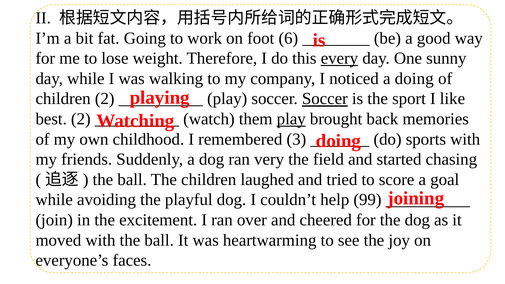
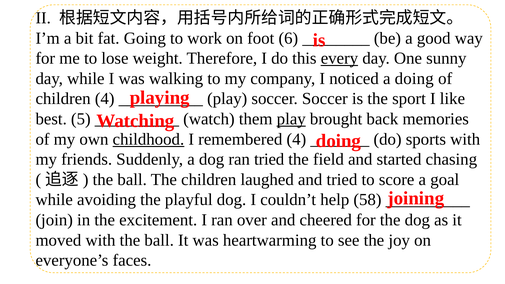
children 2: 2 -> 4
Soccer at (325, 99) underline: present -> none
best 2: 2 -> 5
childhood underline: none -> present
remembered 3: 3 -> 4
ran very: very -> tried
99: 99 -> 58
